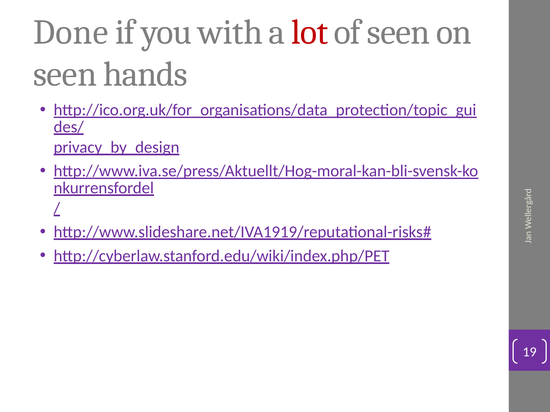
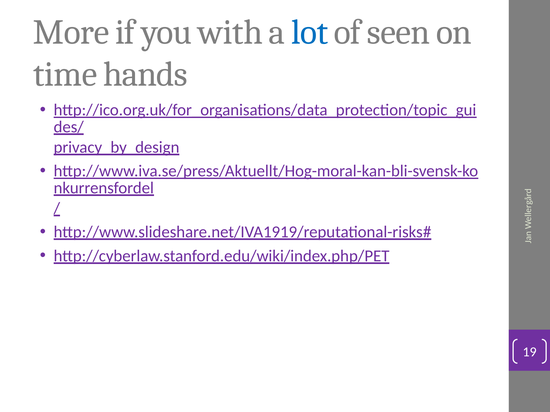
Done: Done -> More
lot colour: red -> blue
seen at (65, 74): seen -> time
